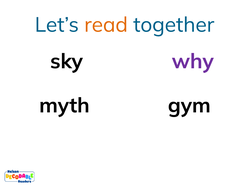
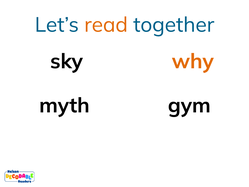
why colour: purple -> orange
